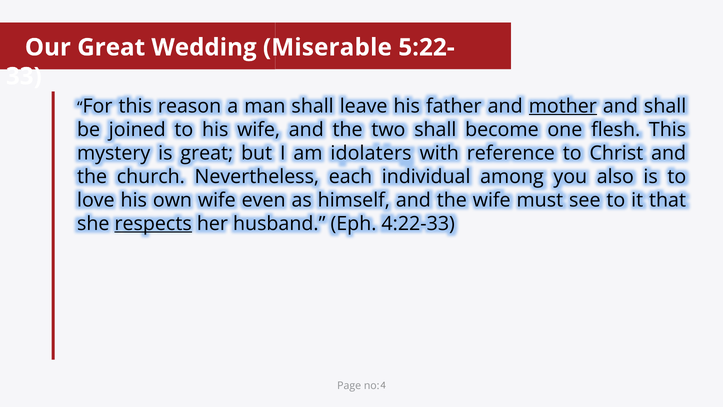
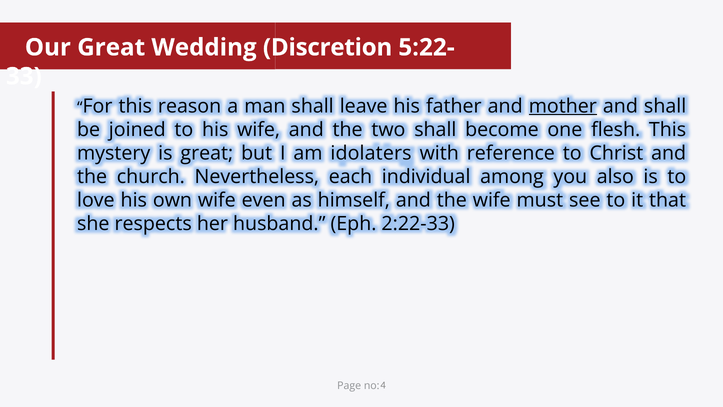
Miserable: Miserable -> Discretion
respects underline: present -> none
4:22-33: 4:22-33 -> 2:22-33
